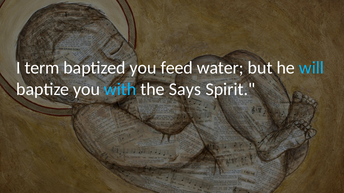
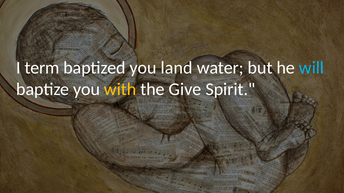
feed: feed -> land
with colour: light blue -> yellow
Says: Says -> Give
